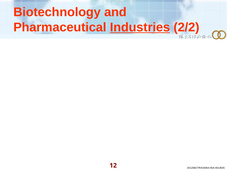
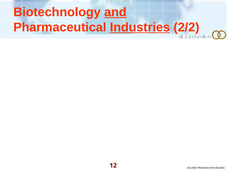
and underline: none -> present
